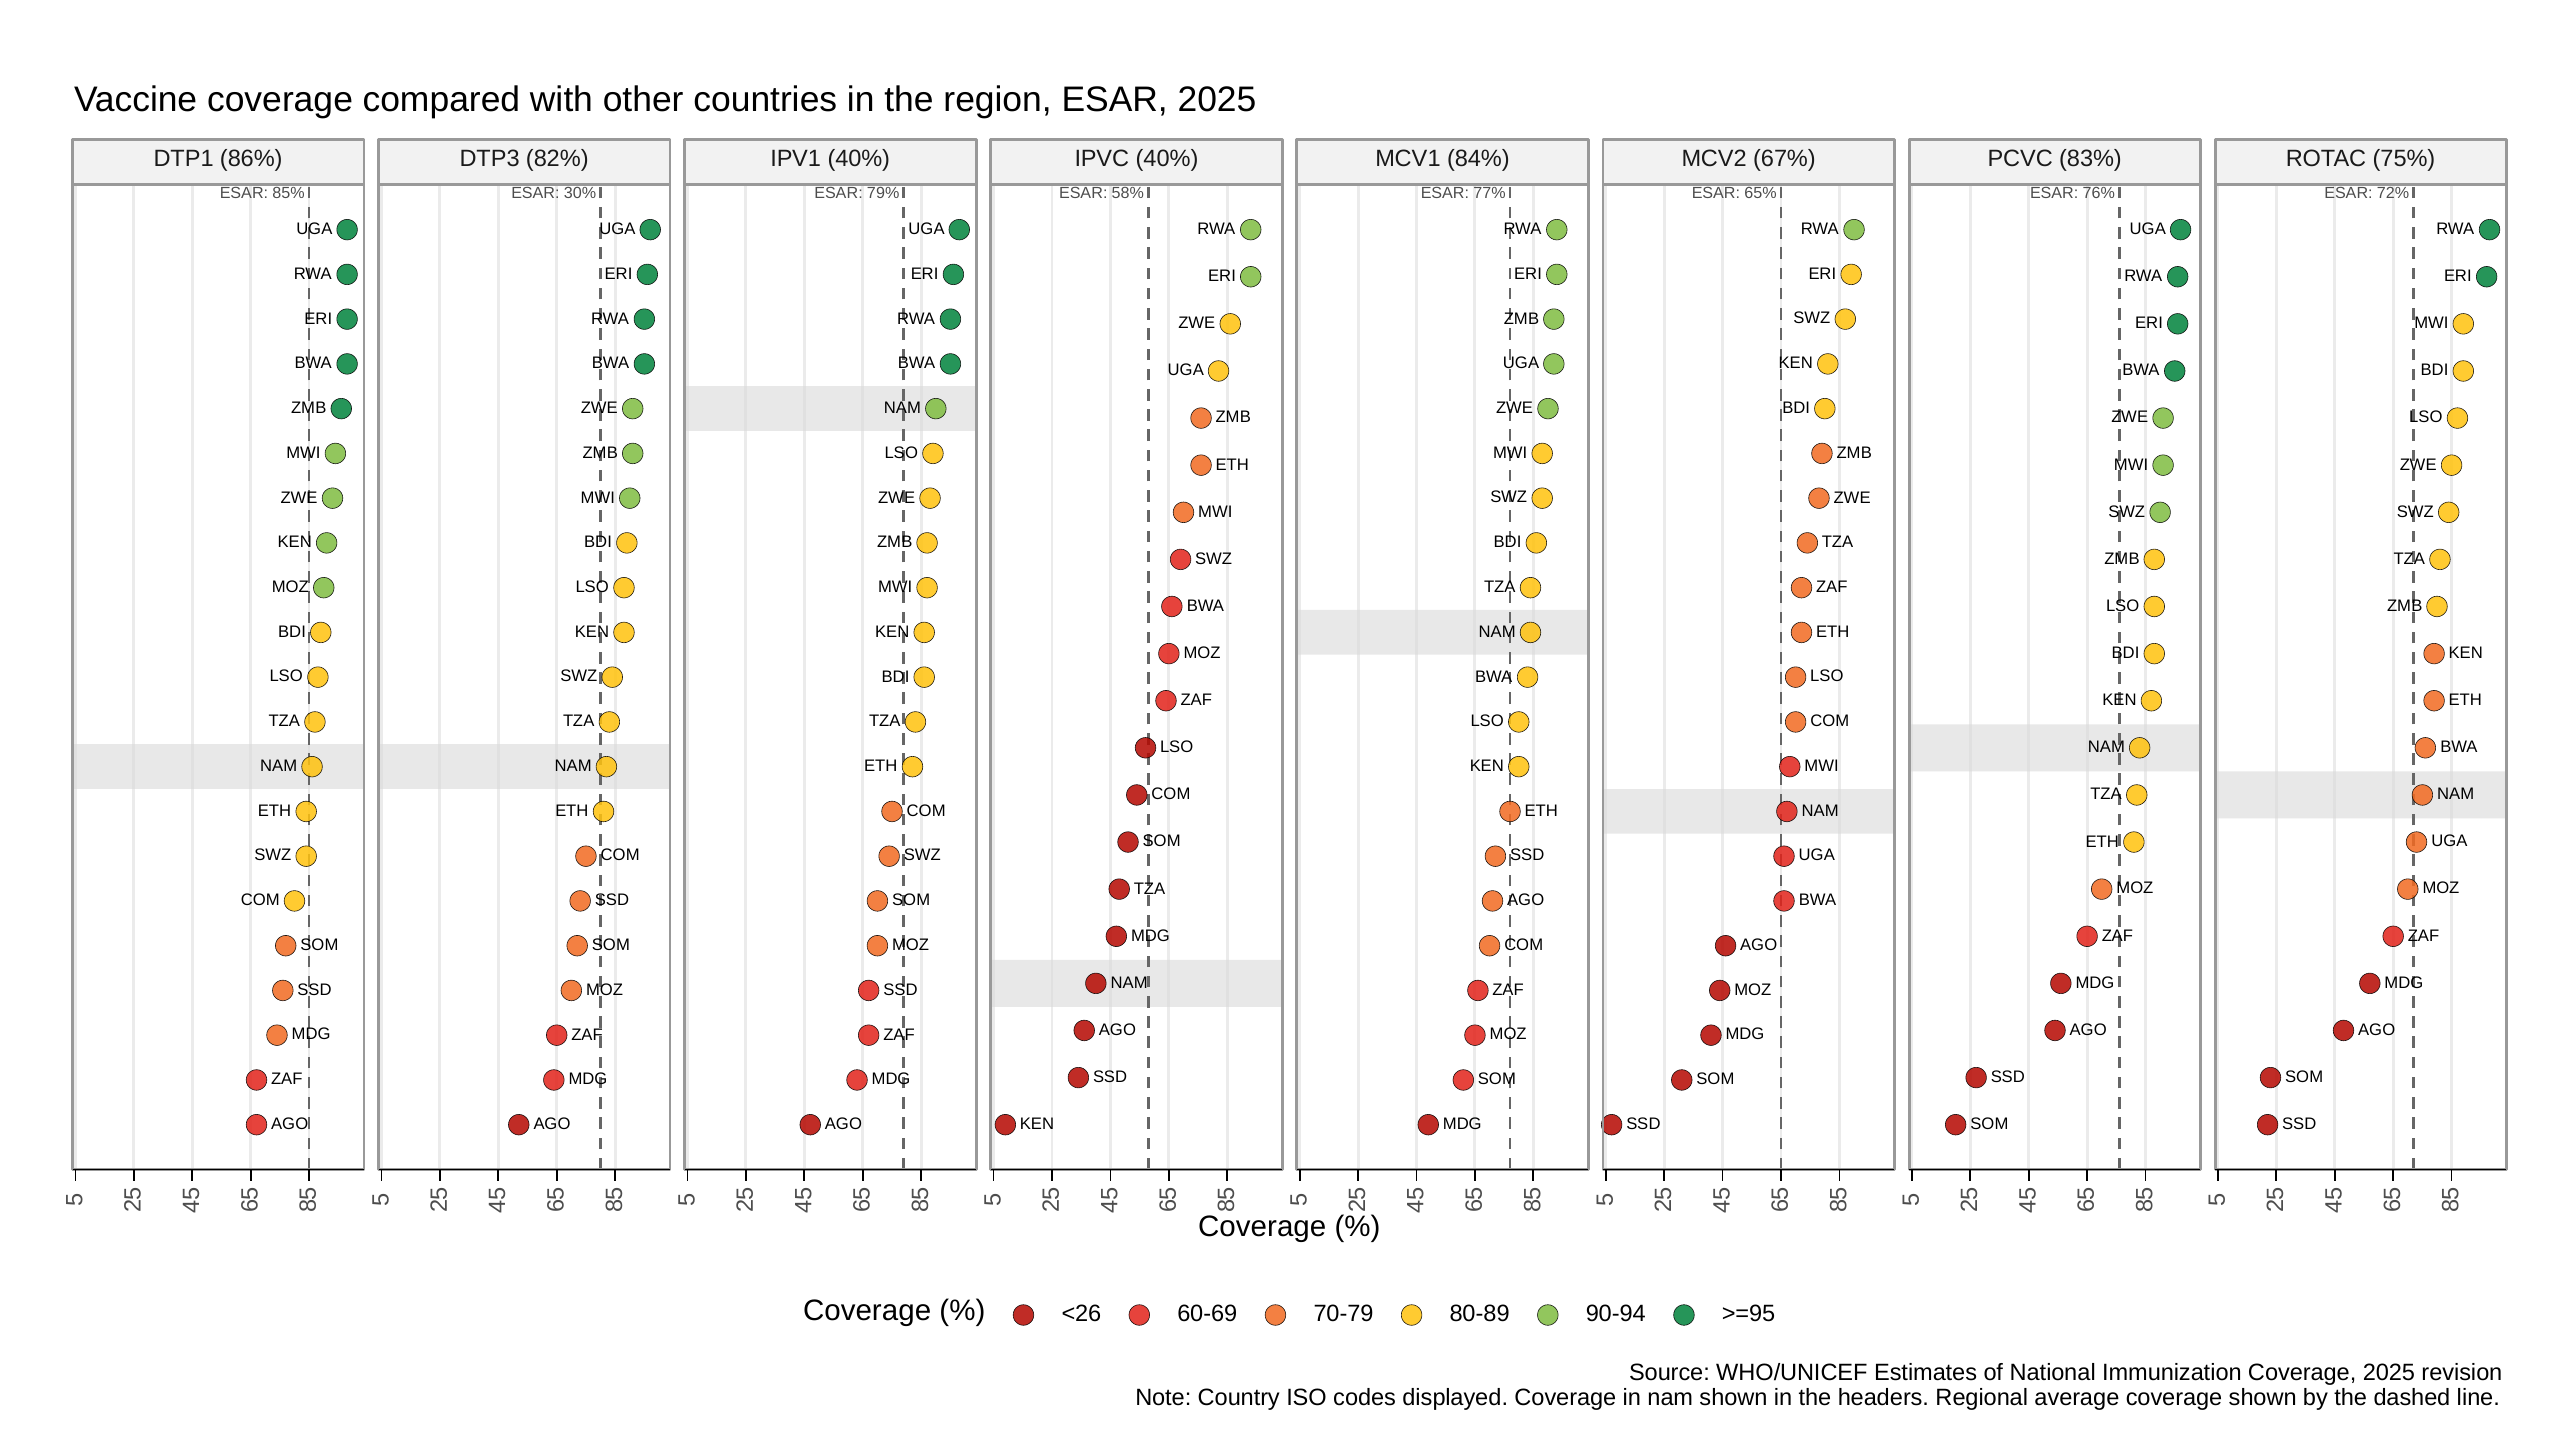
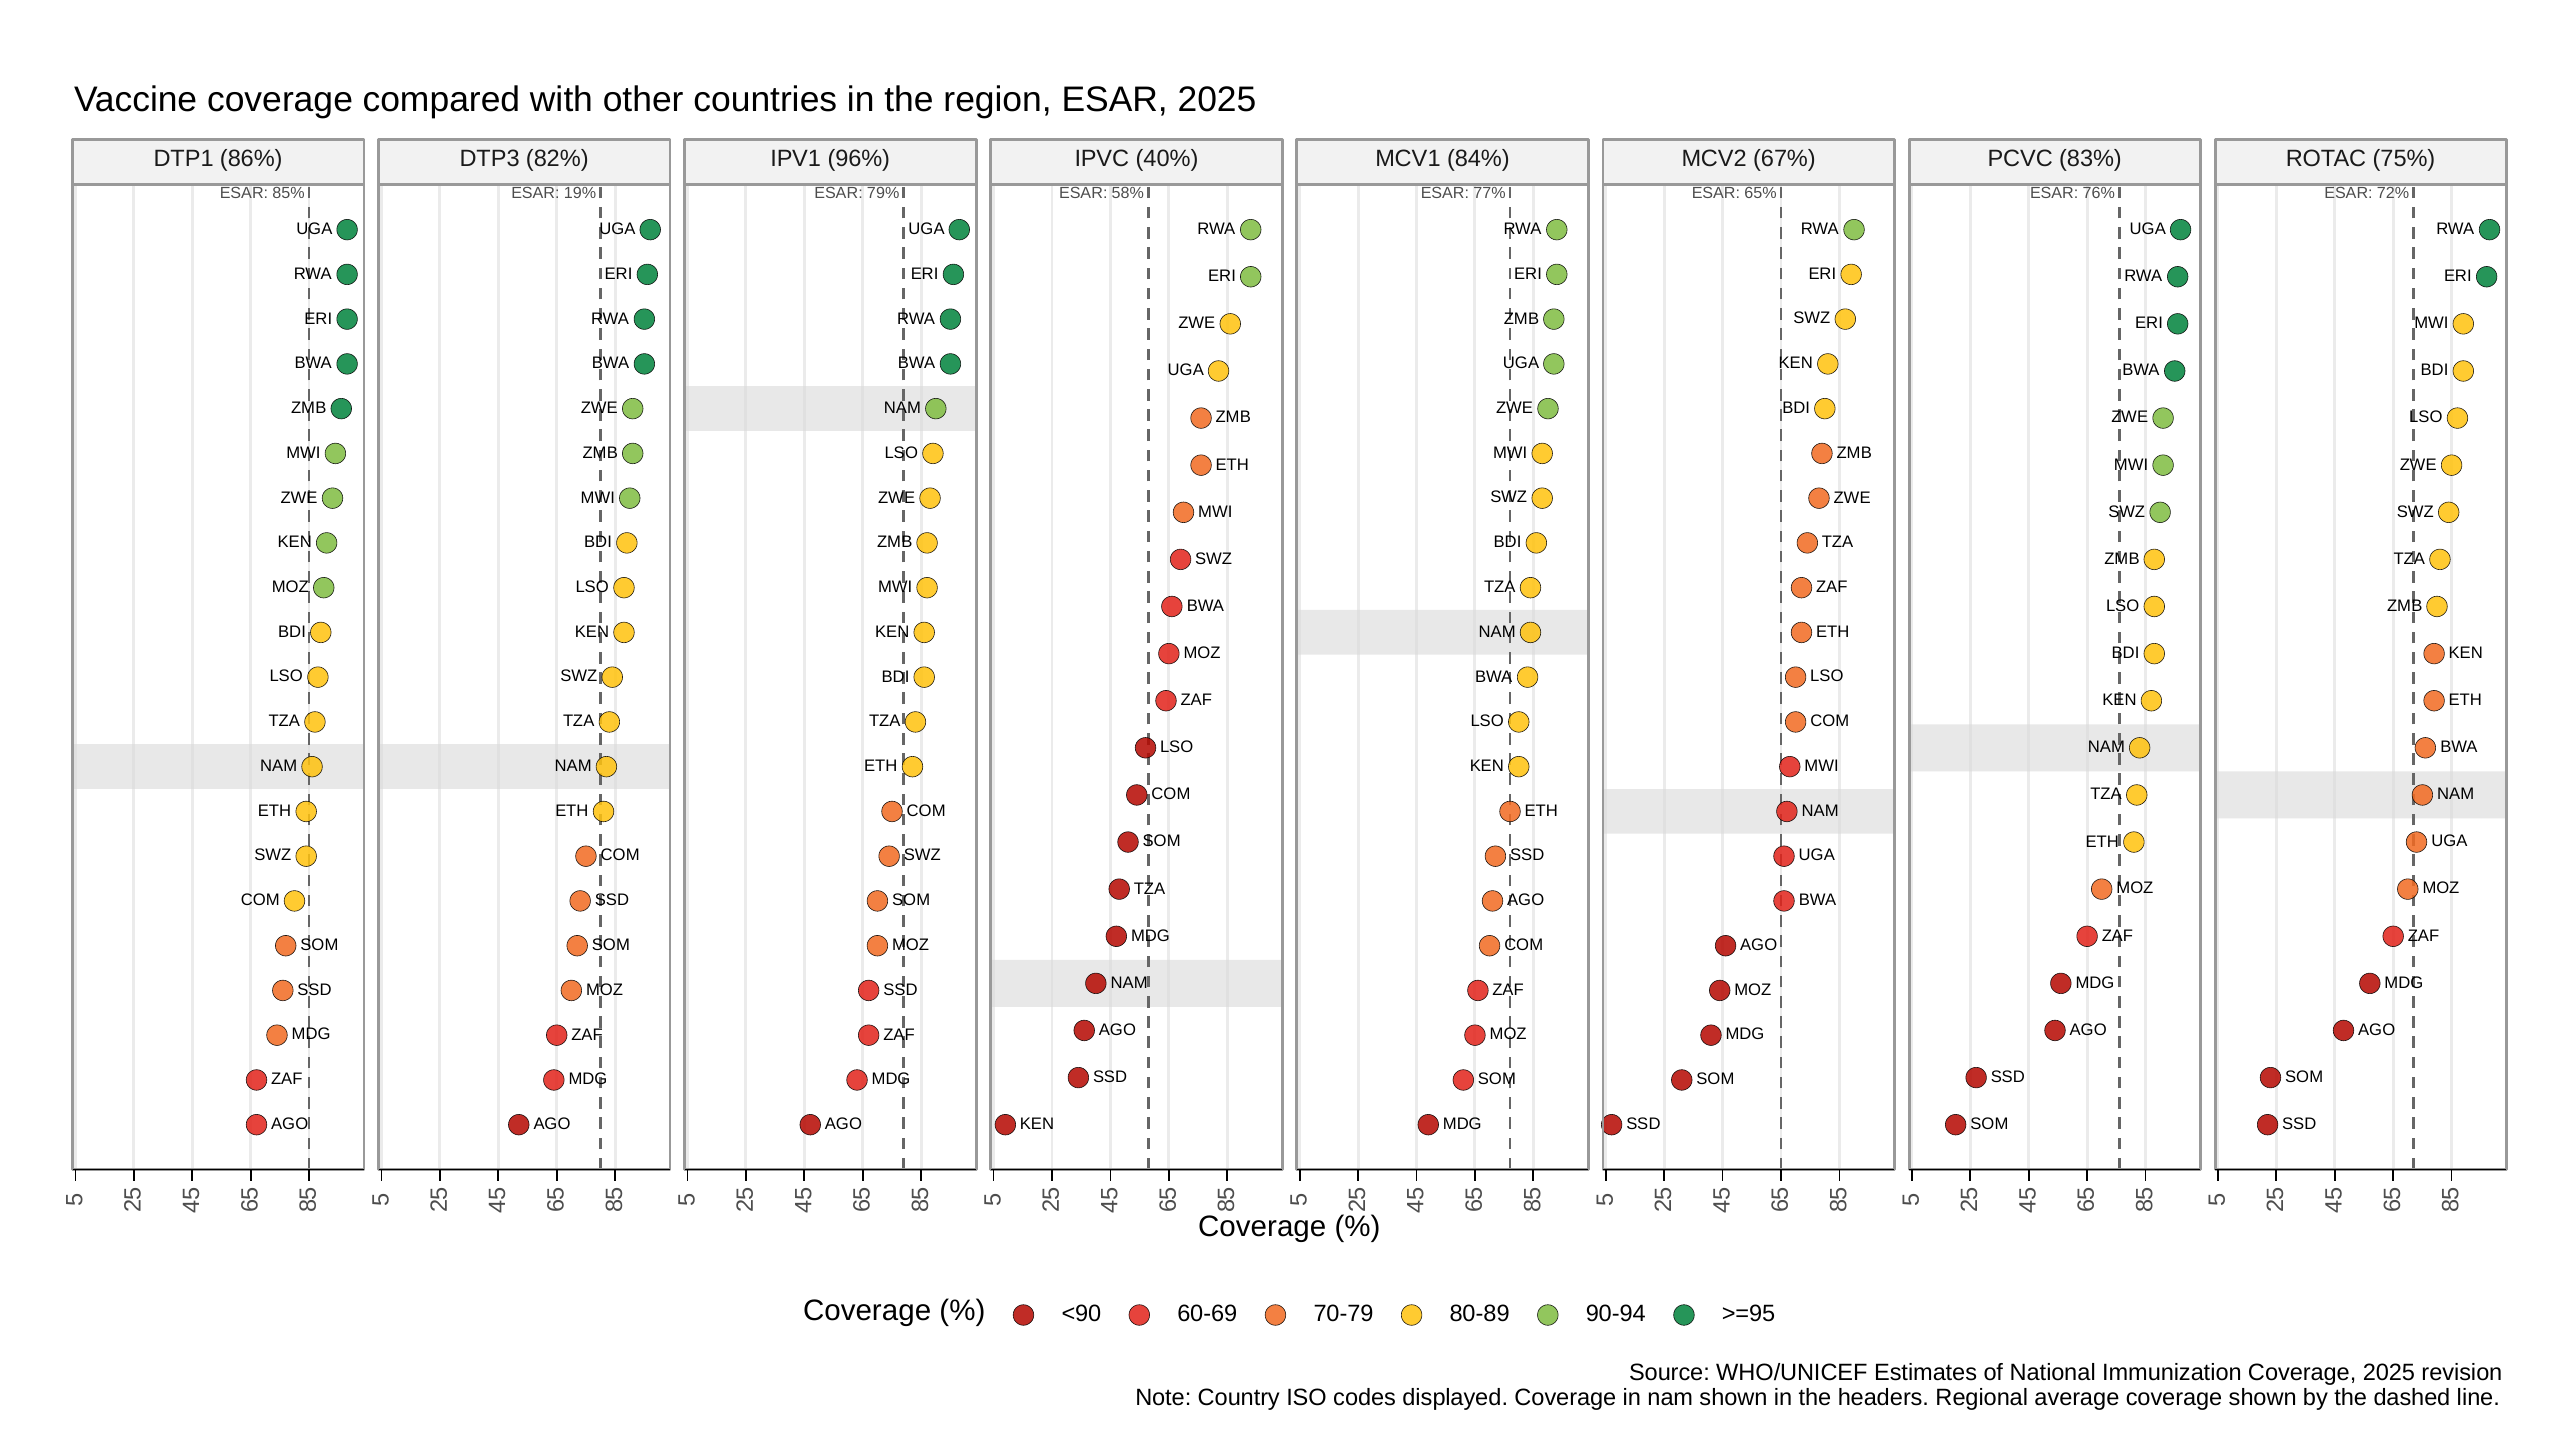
IPV1 40%: 40% -> 96%
30%: 30% -> 19%
<26: <26 -> <90
